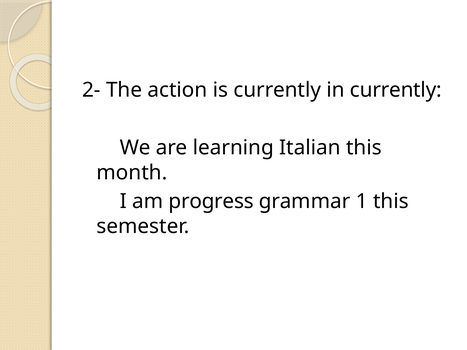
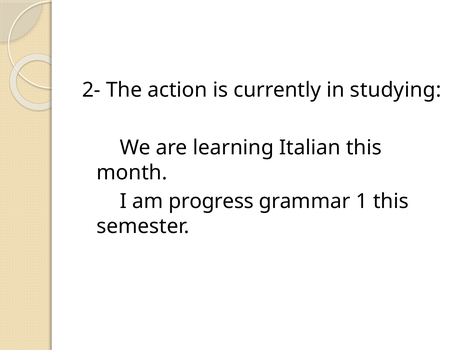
in currently: currently -> studying
